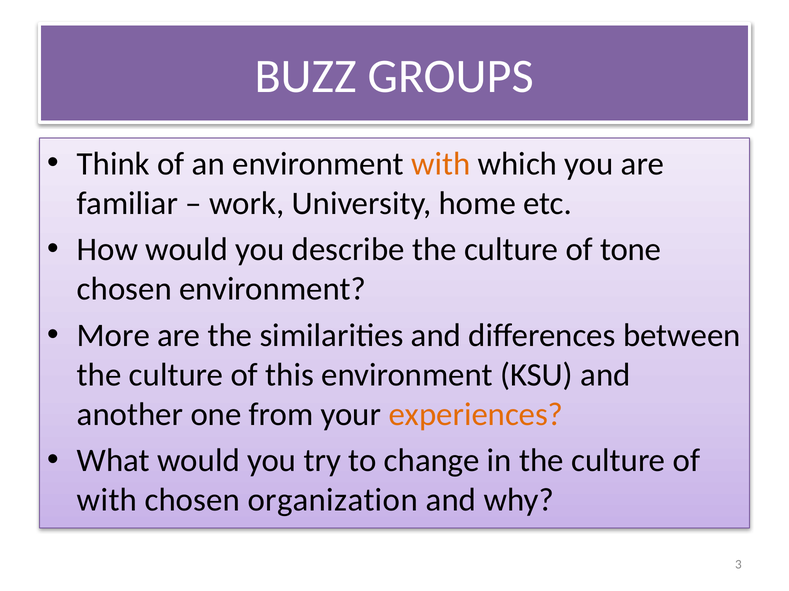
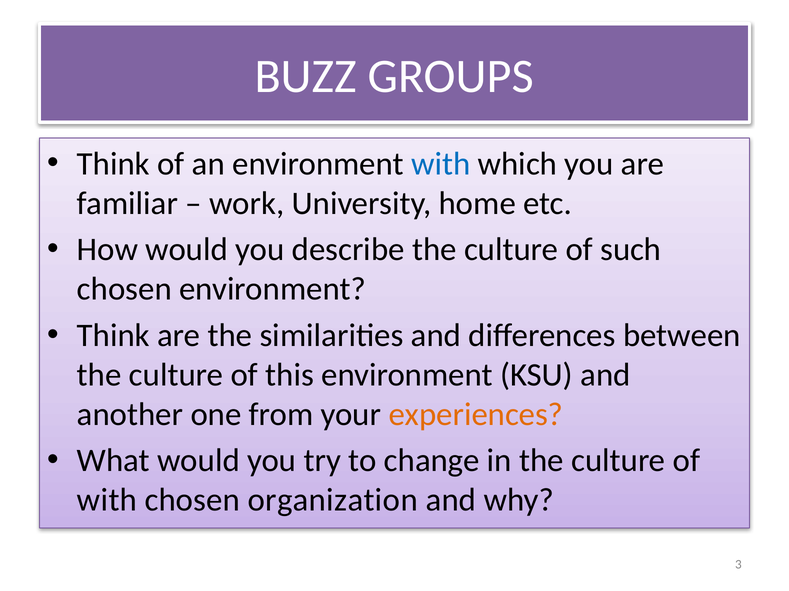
with at (441, 164) colour: orange -> blue
tone: tone -> such
More at (113, 336): More -> Think
